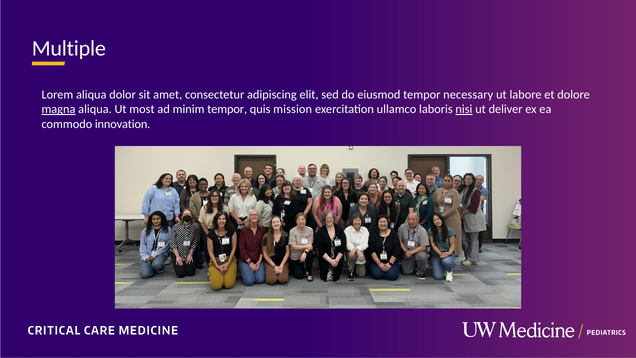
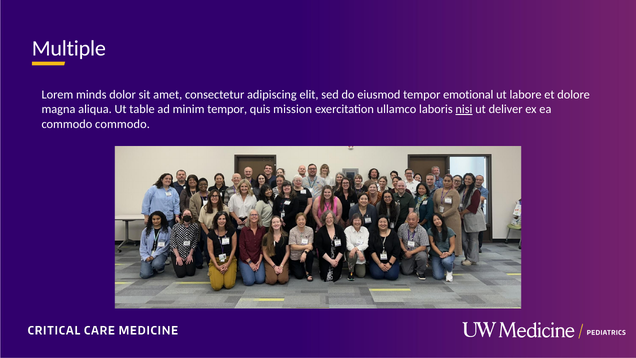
Lorem aliqua: aliqua -> minds
necessary: necessary -> emotional
magna underline: present -> none
most: most -> table
commodo innovation: innovation -> commodo
